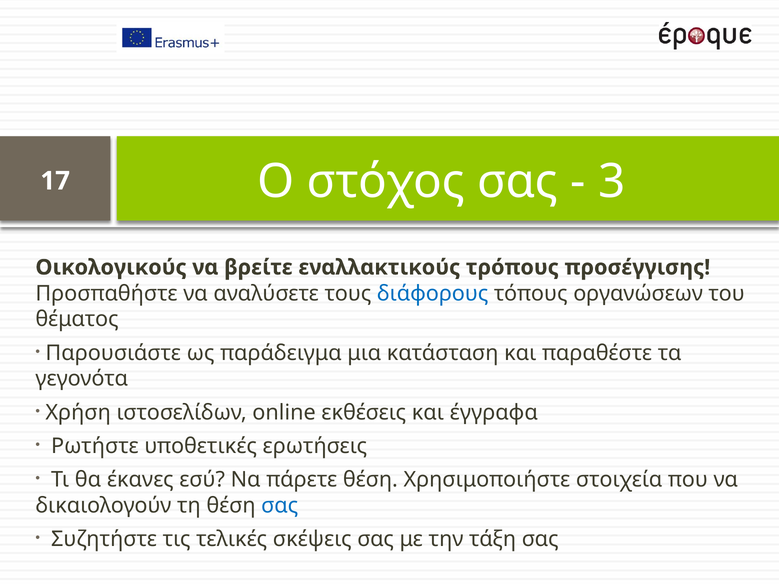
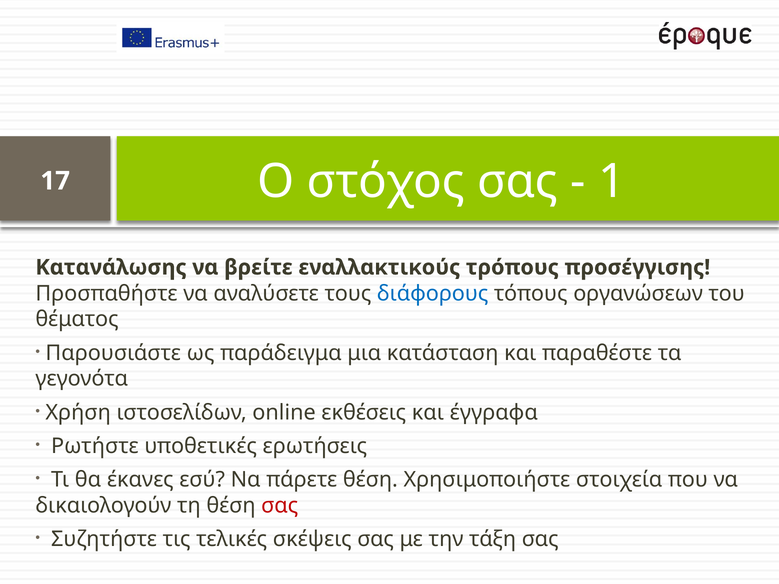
3: 3 -> 1
Οικολογικούς: Οικολογικούς -> Κατανάλωσης
σας at (280, 506) colour: blue -> red
